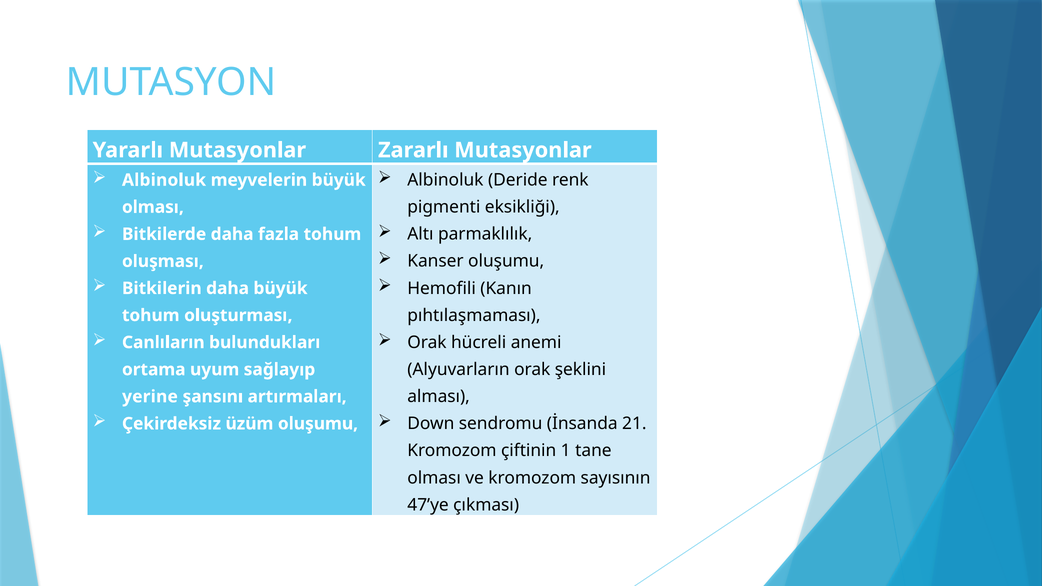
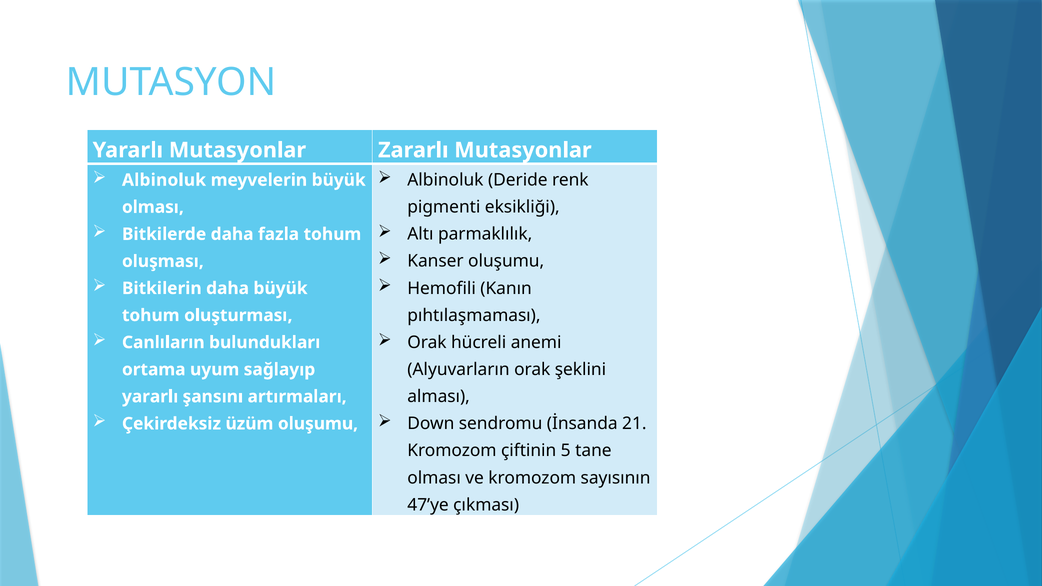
yerine at (150, 397): yerine -> yararlı
1: 1 -> 5
